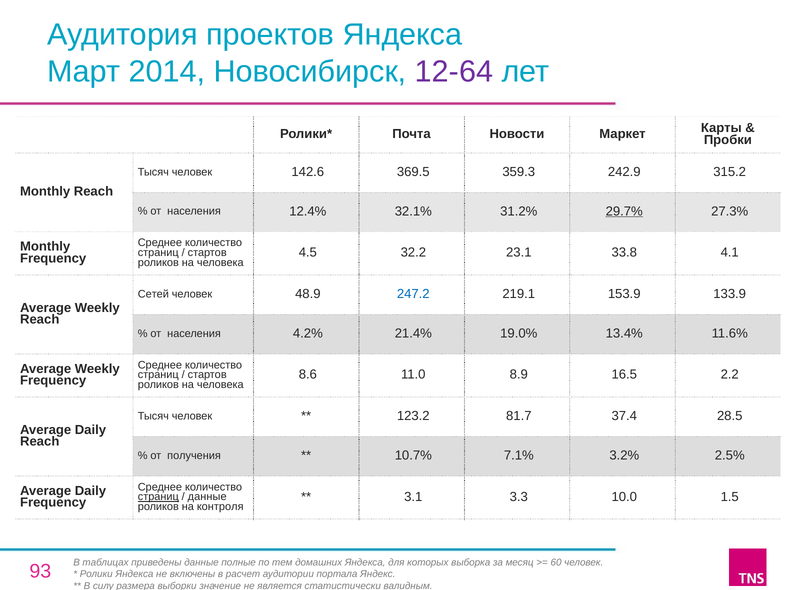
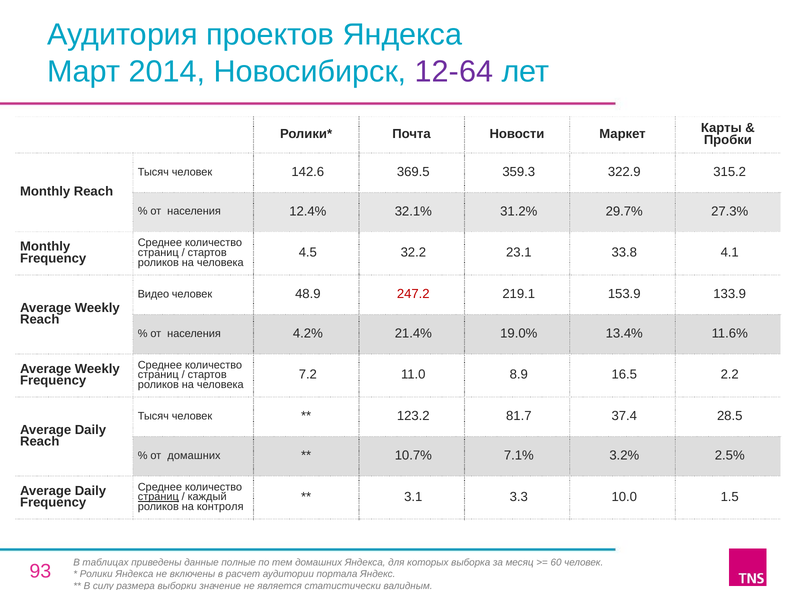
242.9: 242.9 -> 322.9
29.7% underline: present -> none
Сетей: Сетей -> Видео
247.2 colour: blue -> red
8.6: 8.6 -> 7.2
от получения: получения -> домашних
данные at (207, 497): данные -> каждый
